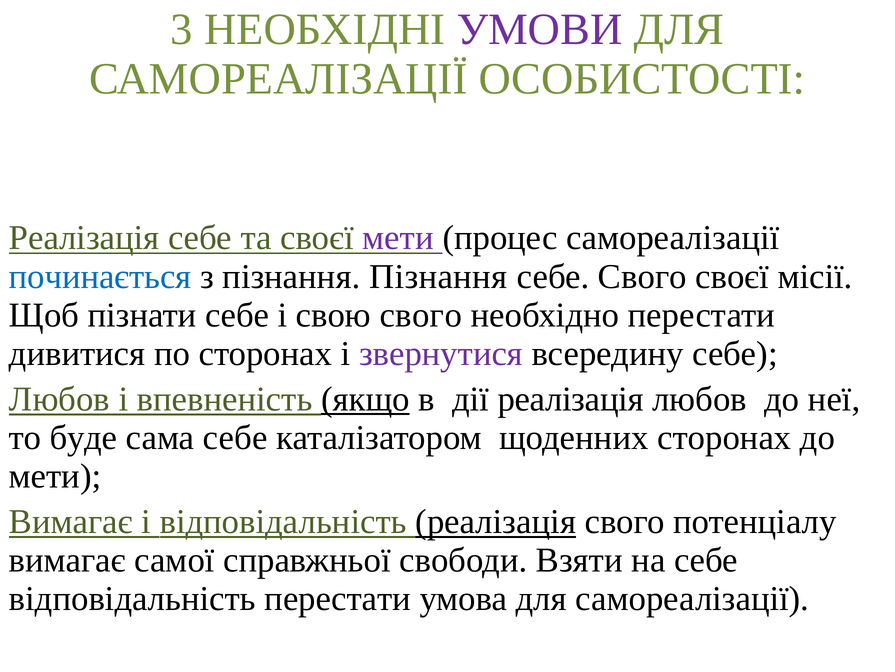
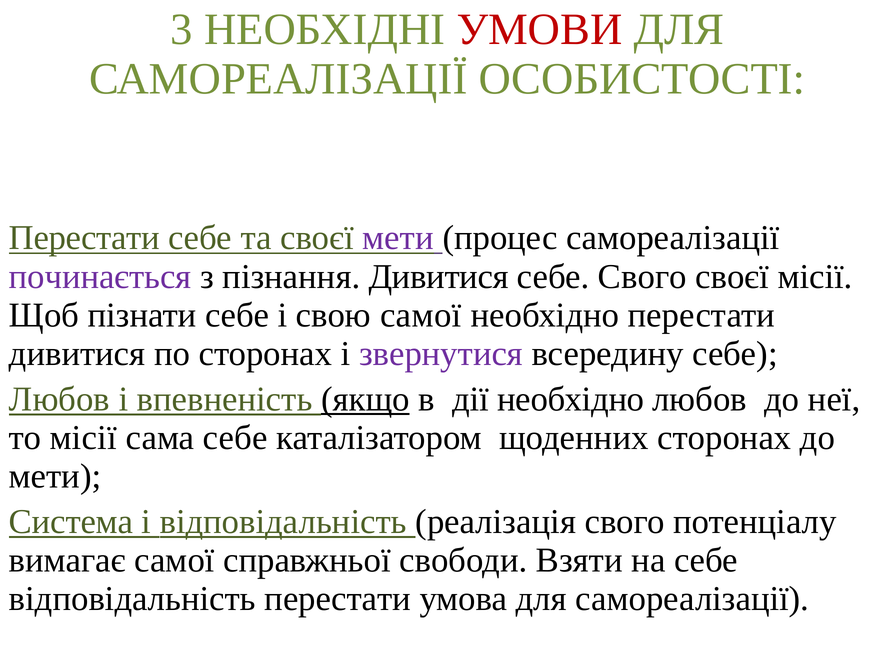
УМОВИ colour: purple -> red
Реалізація at (84, 238): Реалізація -> Перестати
починається colour: blue -> purple
пізнання Пізнання: Пізнання -> Дивитися
свою свого: свого -> самої
дії реалізація: реалізація -> необхідно
то буде: буде -> місії
Вимагає at (71, 521): Вимагає -> Система
реалізація at (496, 521) underline: present -> none
